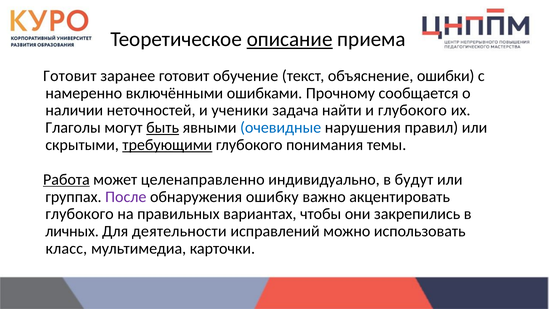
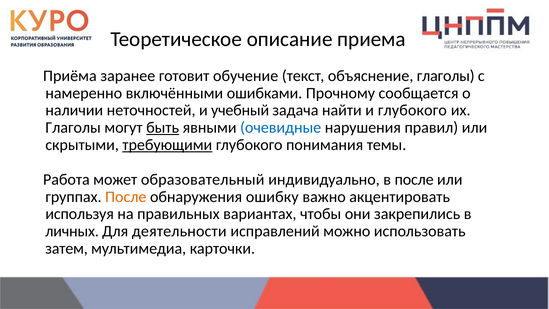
описание underline: present -> none
Готовит at (70, 76): Готовит -> Приёма
объяснение ошибки: ошибки -> глаголы
ученики: ученики -> учебный
Работа underline: present -> none
целенаправленно: целенаправленно -> образовательный
в будут: будут -> после
После at (126, 197) colour: purple -> orange
глубокого at (80, 214): глубокого -> используя
класс: класс -> затем
